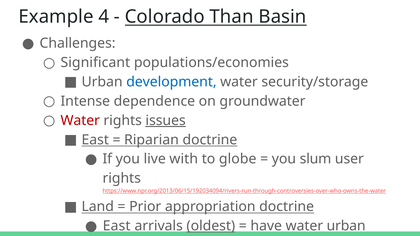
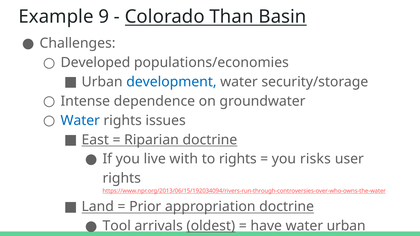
4: 4 -> 9
Significant: Significant -> Developed
Water at (80, 121) colour: red -> blue
issues underline: present -> none
to globe: globe -> rights
slum: slum -> risks
East at (117, 226): East -> Tool
